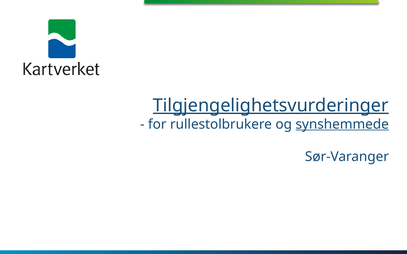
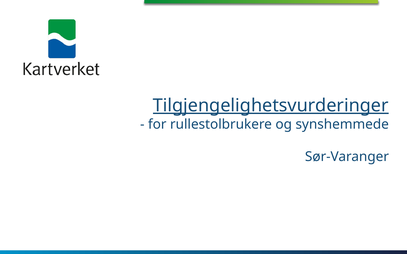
synshemmede underline: present -> none
